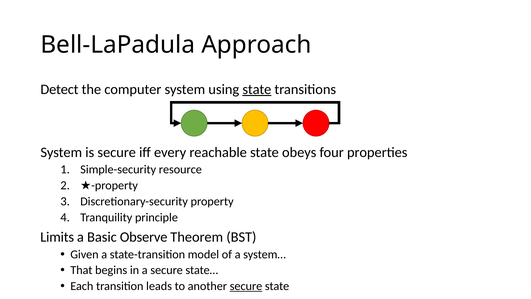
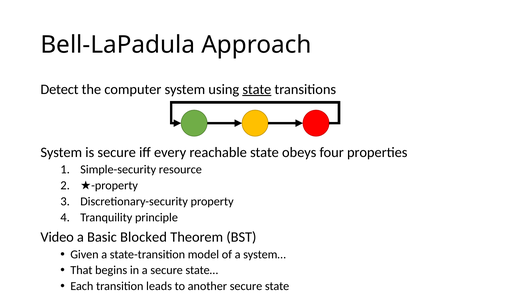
Limits: Limits -> Video
Observe: Observe -> Blocked
secure at (246, 286) underline: present -> none
